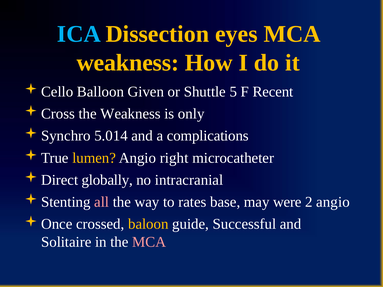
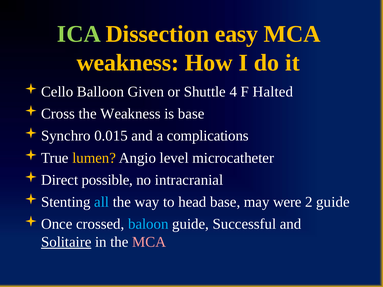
ICA colour: light blue -> light green
eyes: eyes -> easy
5: 5 -> 4
Recent: Recent -> Halted
is only: only -> base
5.014: 5.014 -> 0.015
right: right -> level
globally: globally -> possible
all colour: pink -> light blue
rates: rates -> head
2 angio: angio -> guide
baloon colour: yellow -> light blue
Solitaire underline: none -> present
